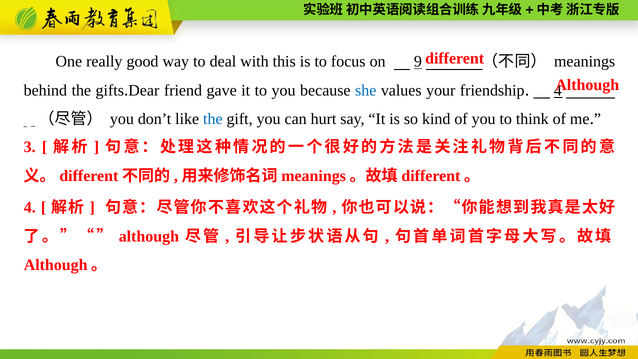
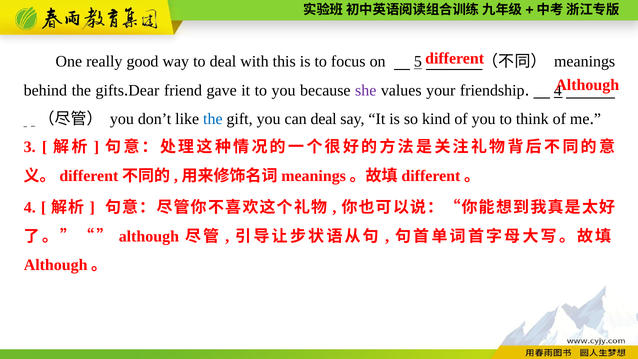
9: 9 -> 5
she colour: blue -> purple
can hurt: hurt -> deal
